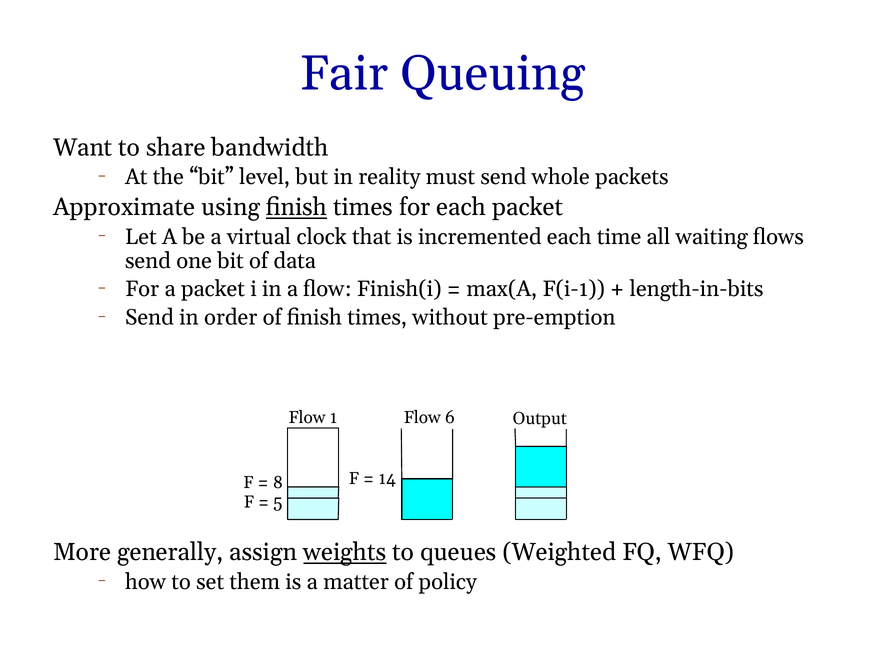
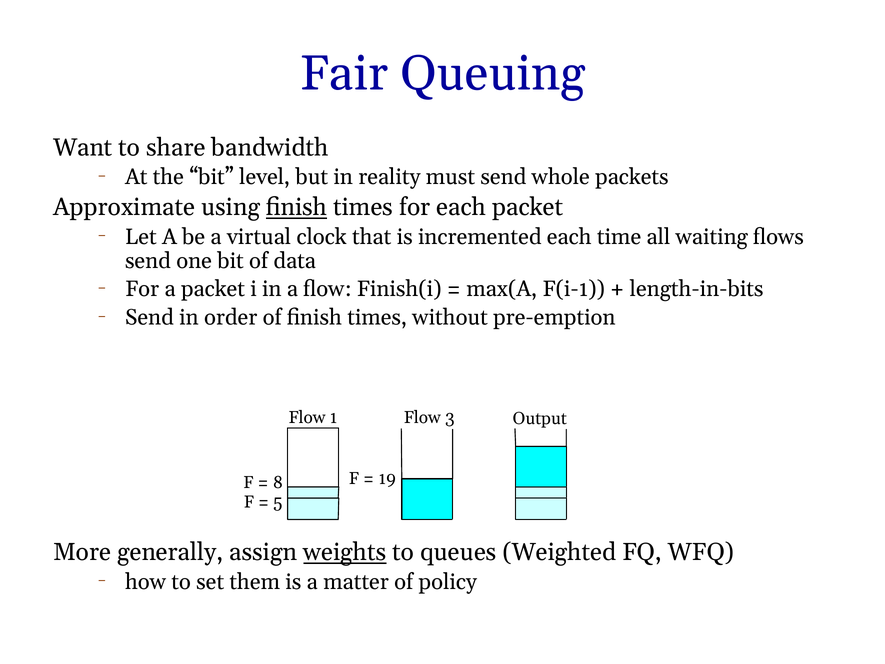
6: 6 -> 3
14: 14 -> 19
